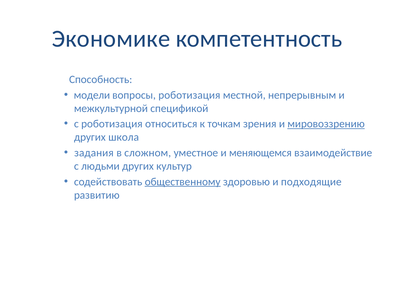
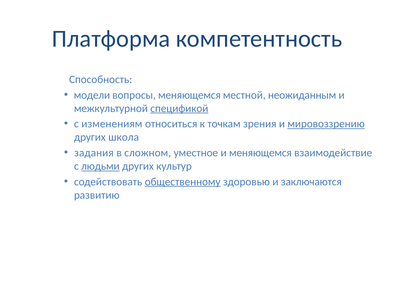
Экономике: Экономике -> Платформа
вопросы роботизация: роботизация -> меняющемся
непрерывным: непрерывным -> неожиданным
спецификой underline: none -> present
с роботизация: роботизация -> изменениям
людьми underline: none -> present
подходящие: подходящие -> заключаются
